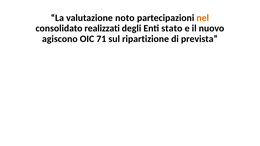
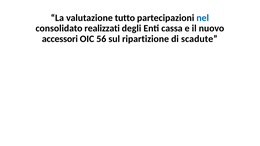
noto: noto -> tutto
nel colour: orange -> blue
stato: stato -> cassa
agiscono: agiscono -> accessori
71: 71 -> 56
prevista: prevista -> scadute
